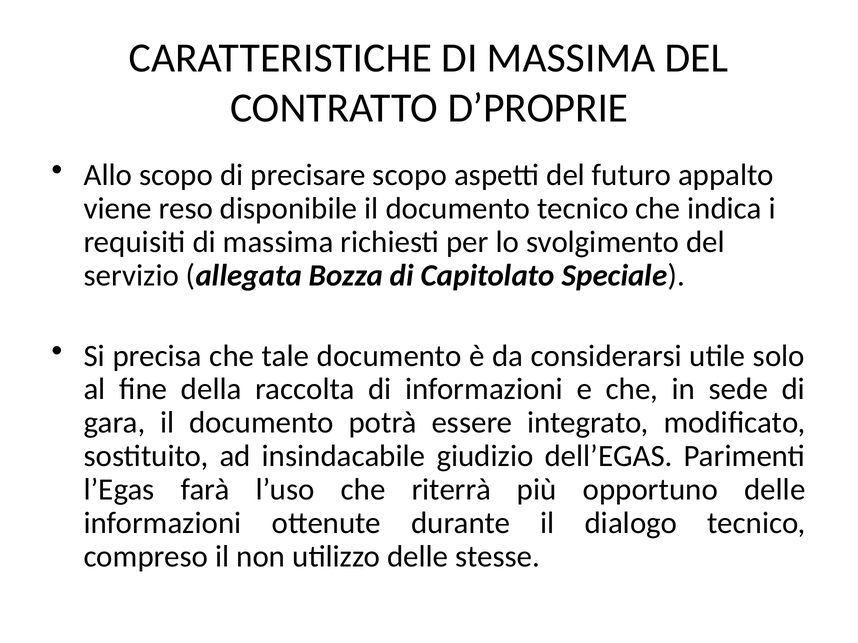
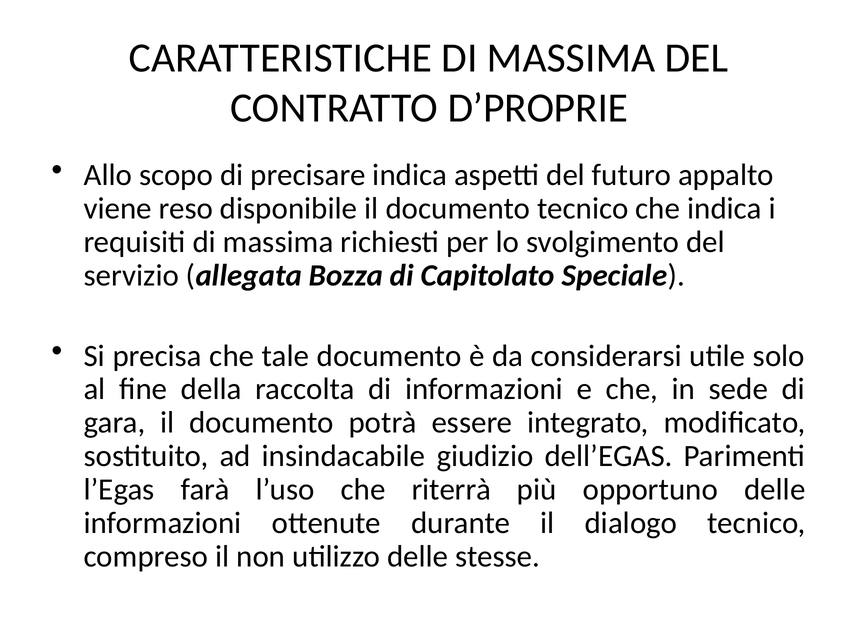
precisare scopo: scopo -> indica
